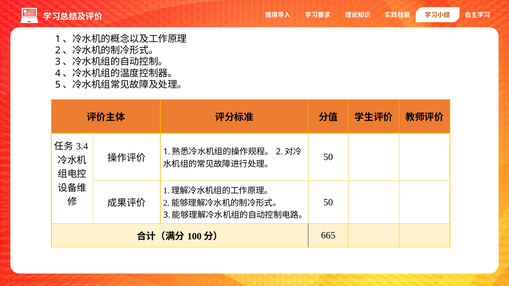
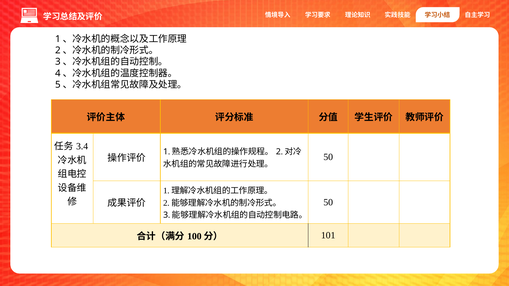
665: 665 -> 101
